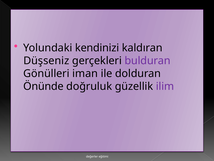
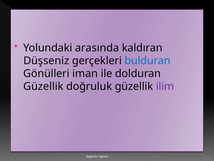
kendinizi: kendinizi -> arasında
bulduran colour: purple -> blue
Önünde at (43, 86): Önünde -> Güzellik
